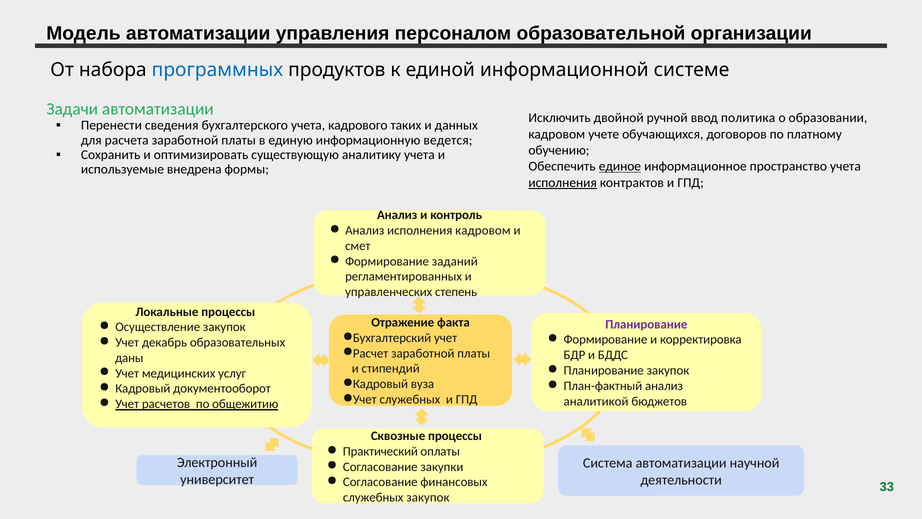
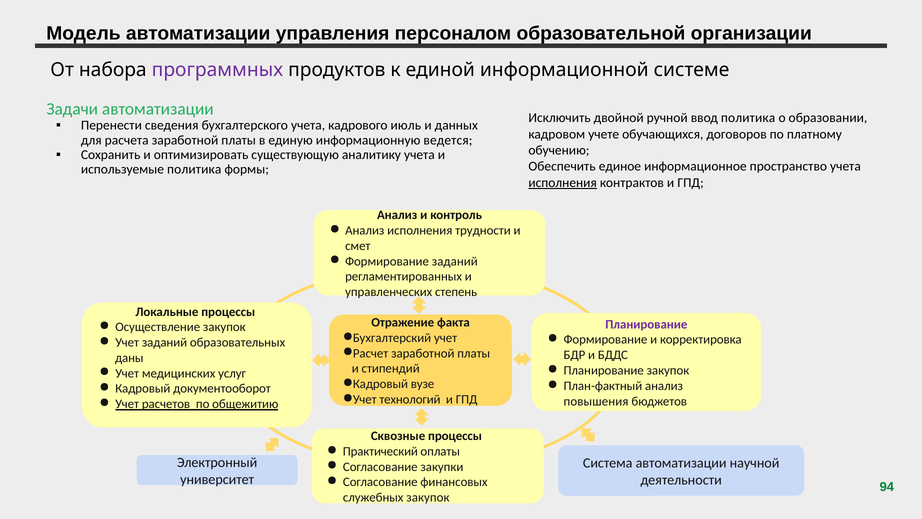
программных colour: blue -> purple
таких: таких -> июль
единое underline: present -> none
используемые внедрена: внедрена -> политика
исполнения кадровом: кадровом -> трудности
Учет декабрь: декабрь -> заданий
вуза: вуза -> вузе
служебных at (410, 399): служебных -> технологий
аналитикой: аналитикой -> повышения
33: 33 -> 94
